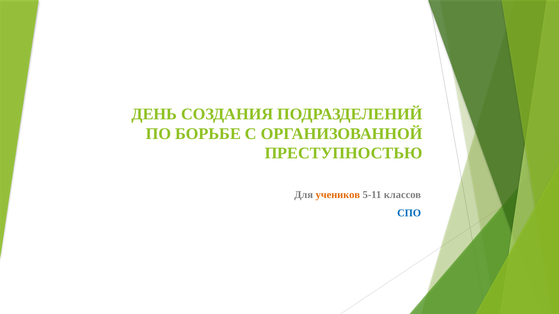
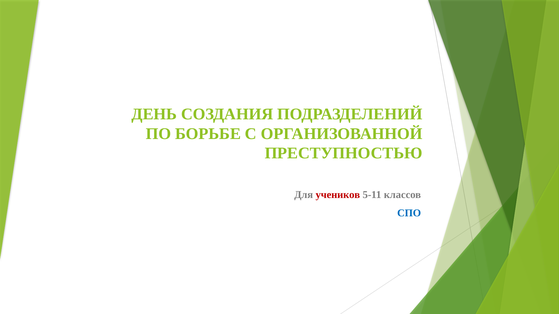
учеников colour: orange -> red
